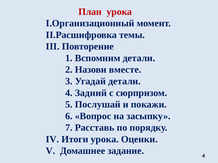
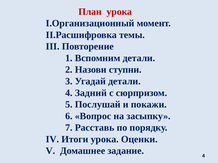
вместе: вместе -> ступни
